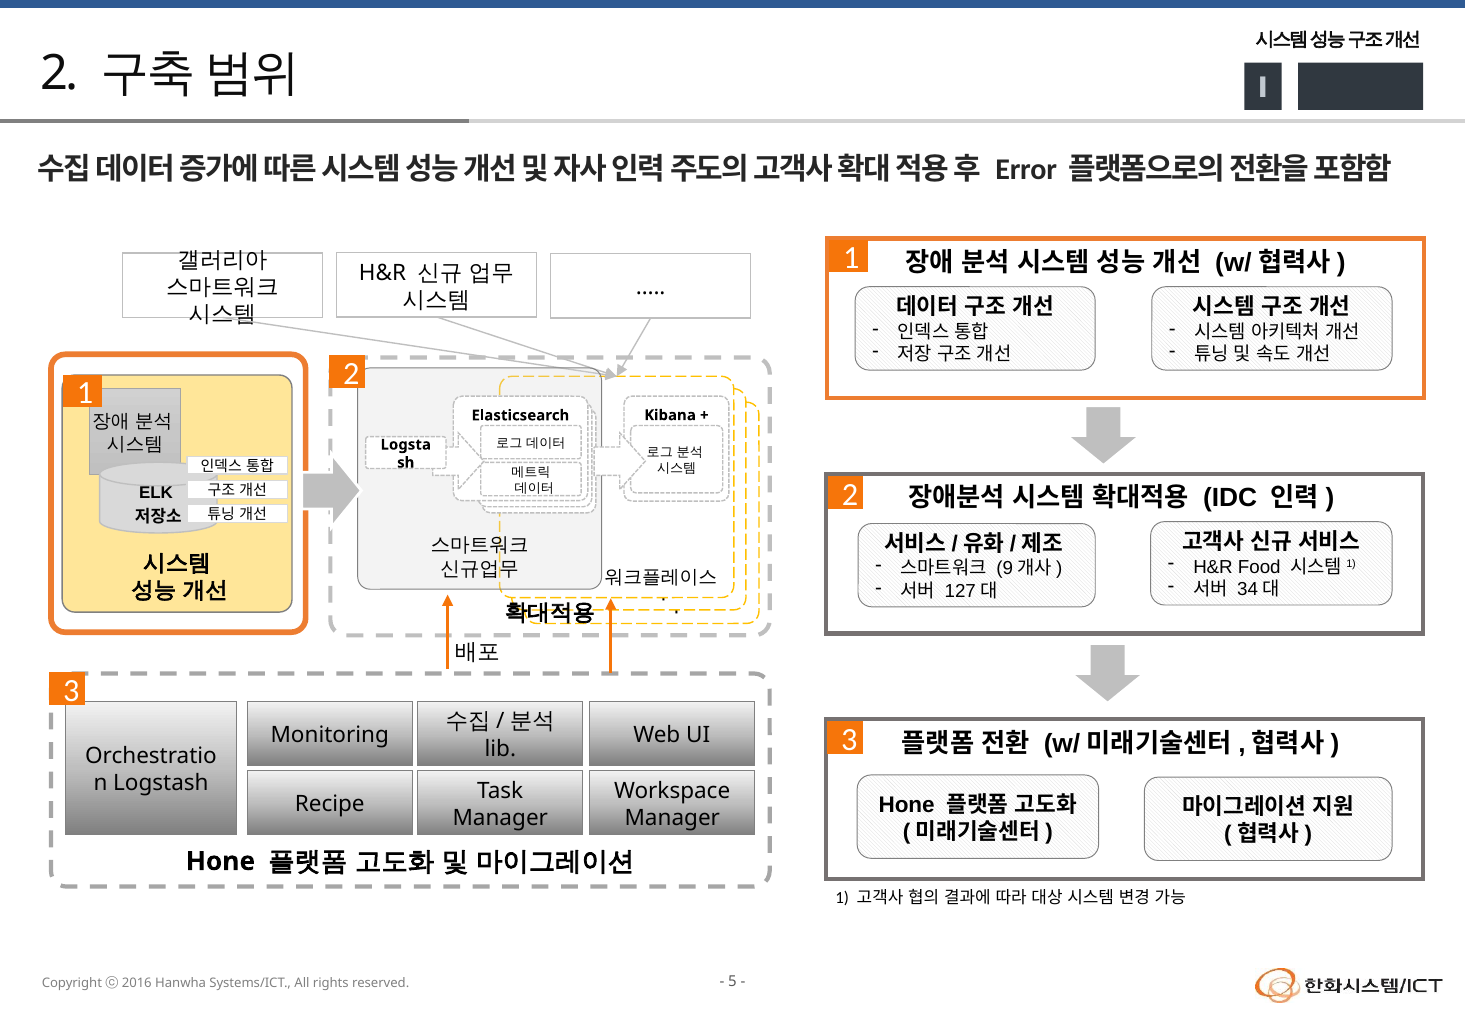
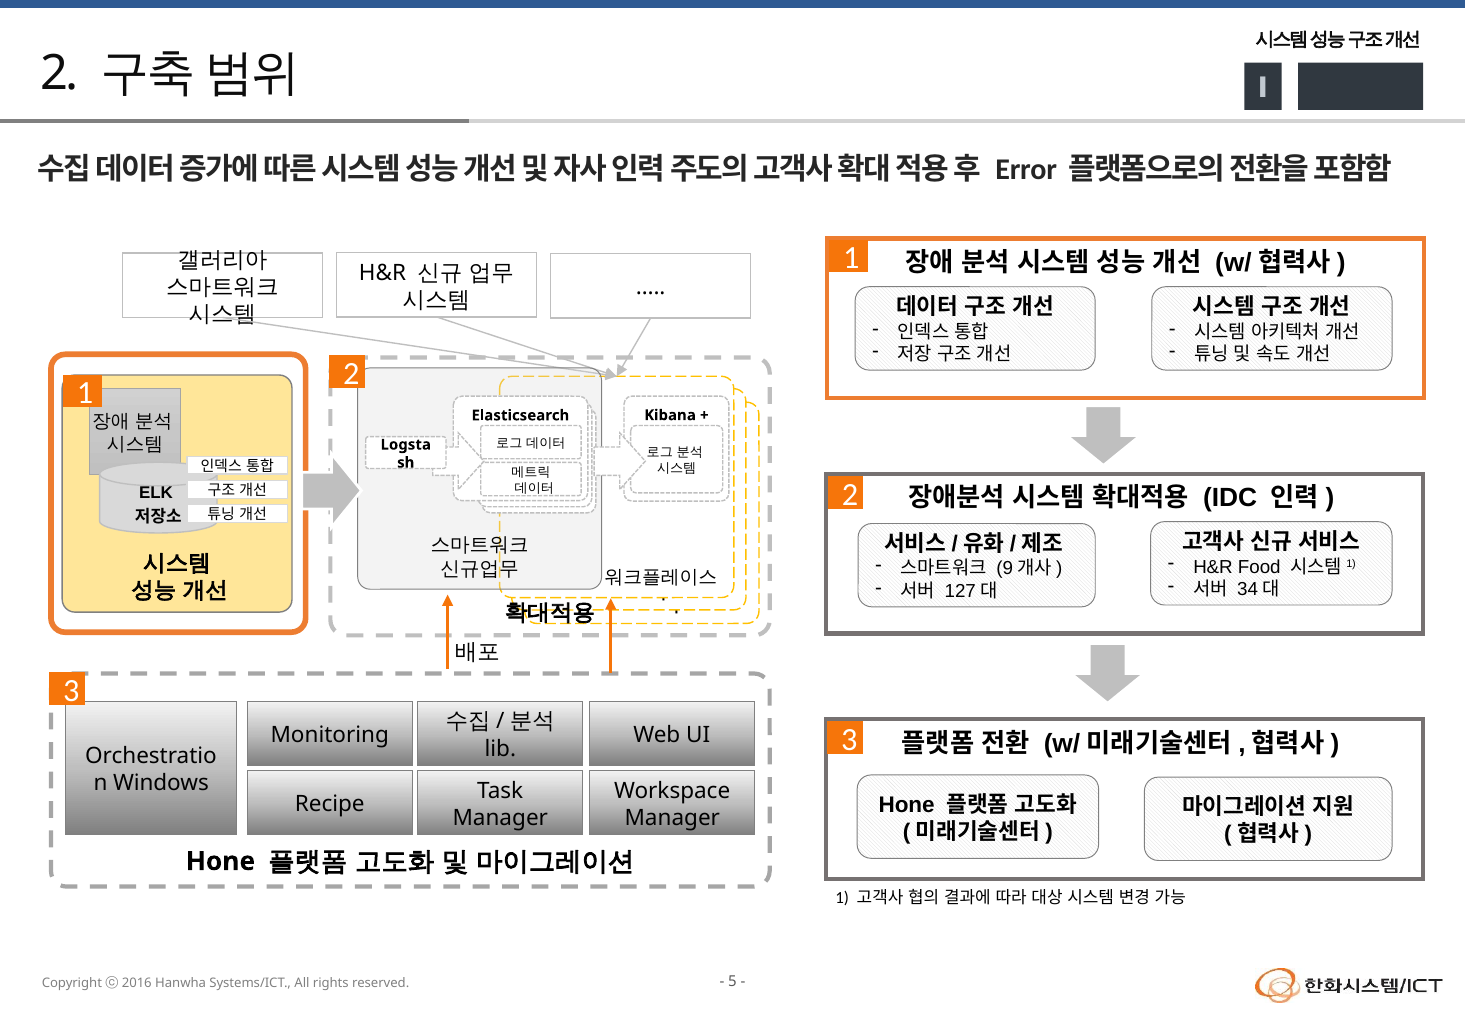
Logstash: Logstash -> Windows
